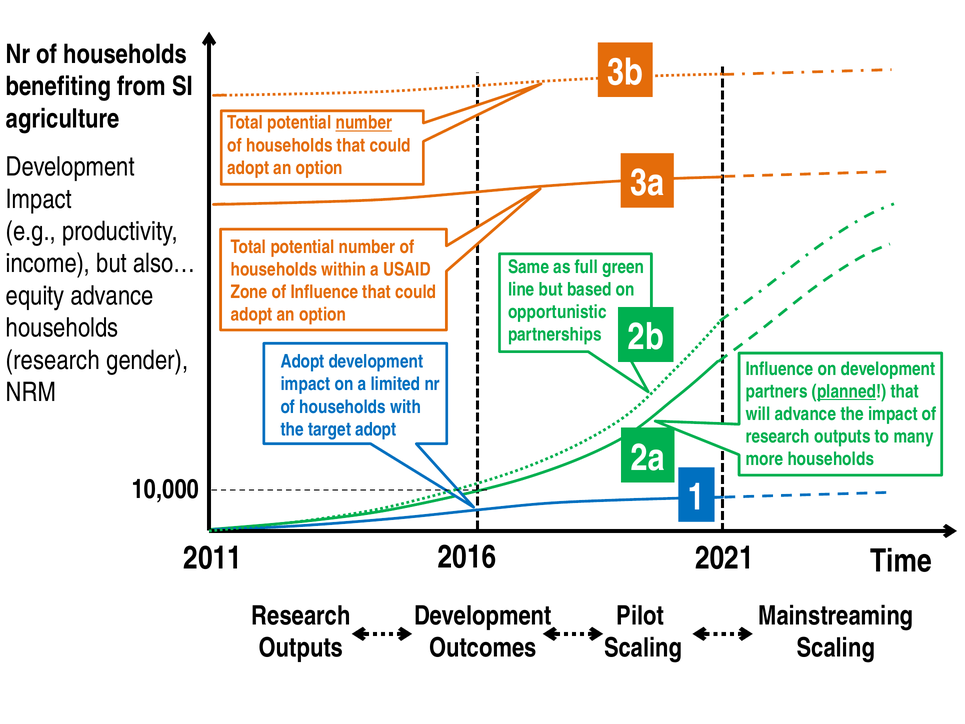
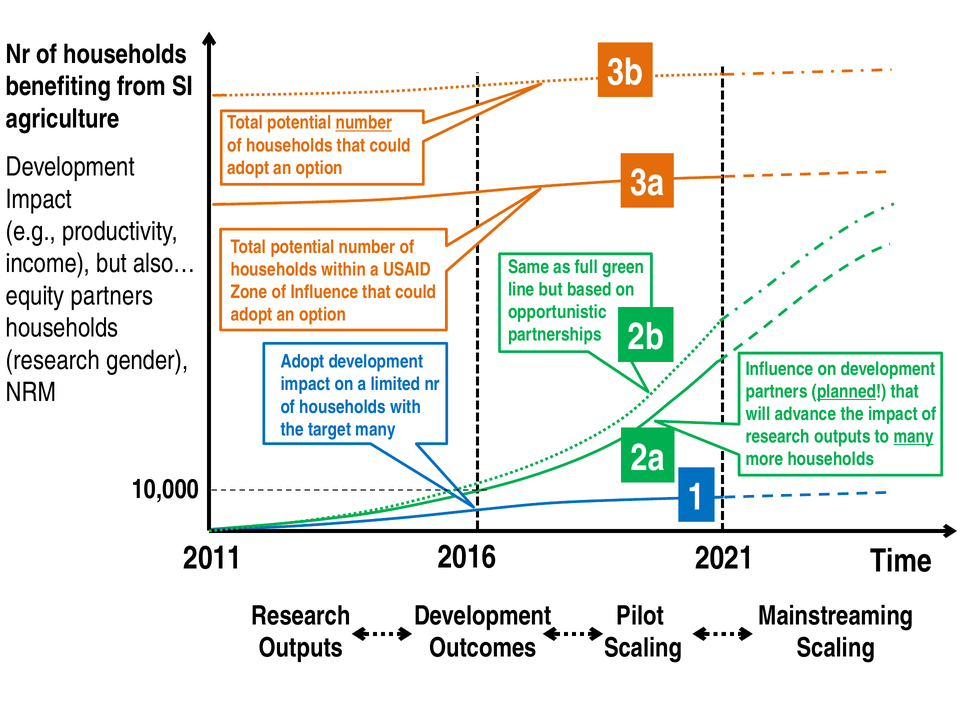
equity advance: advance -> partners
target adopt: adopt -> many
many at (914, 436) underline: none -> present
